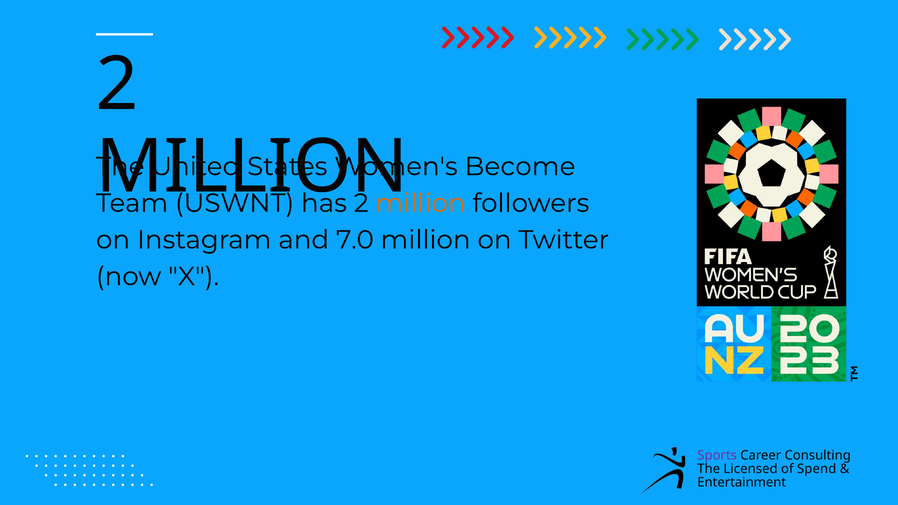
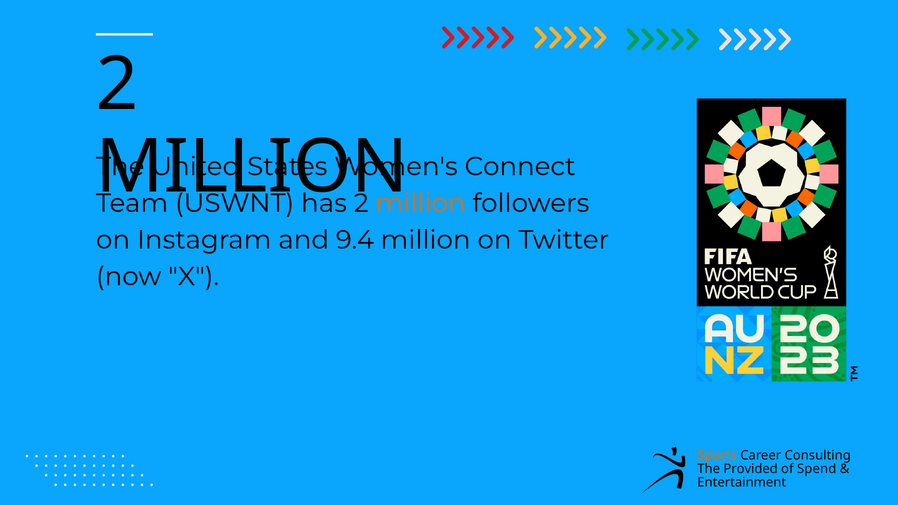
Become: Become -> Connect
7.0: 7.0 -> 9.4
Sports colour: purple -> orange
Licensed: Licensed -> Provided
